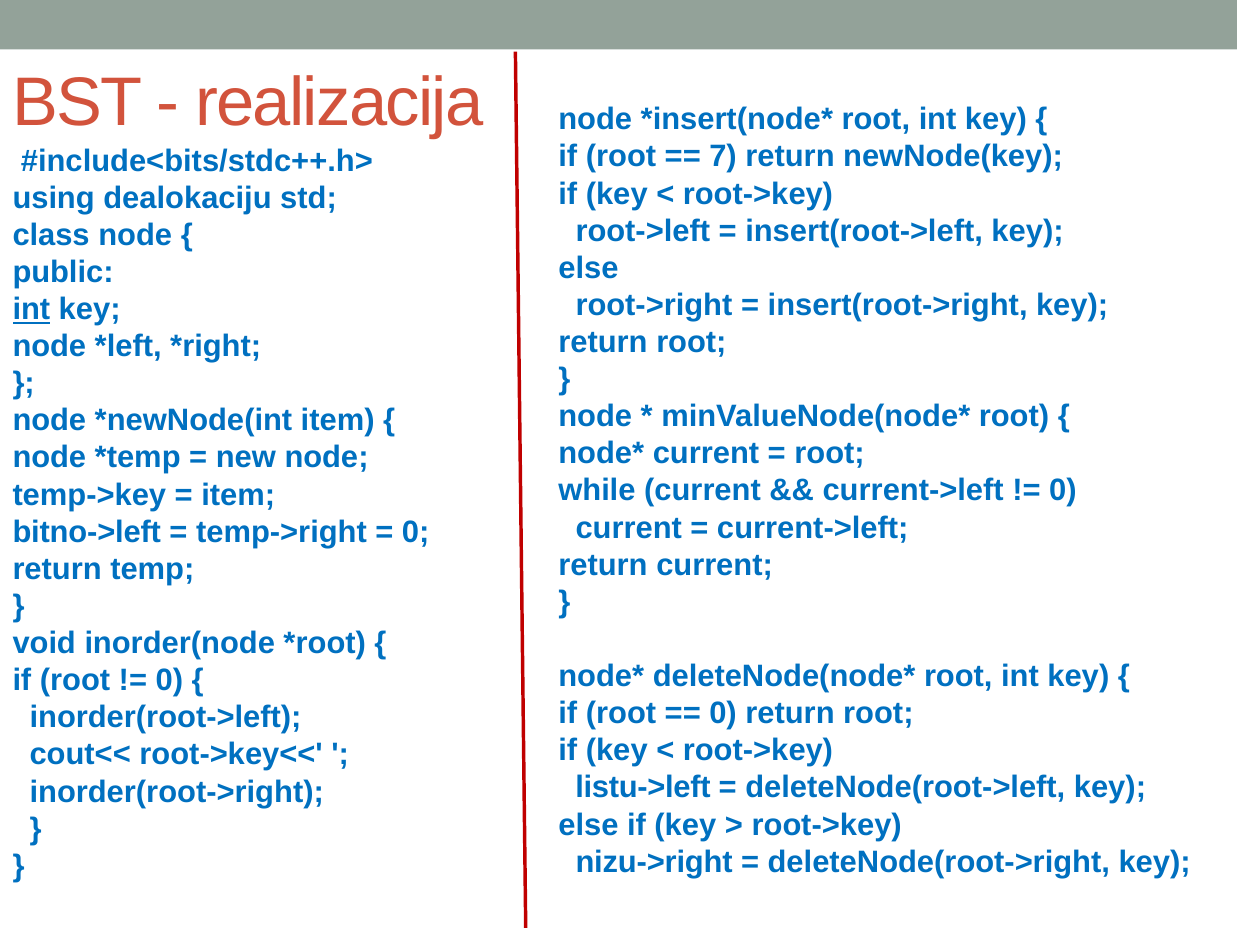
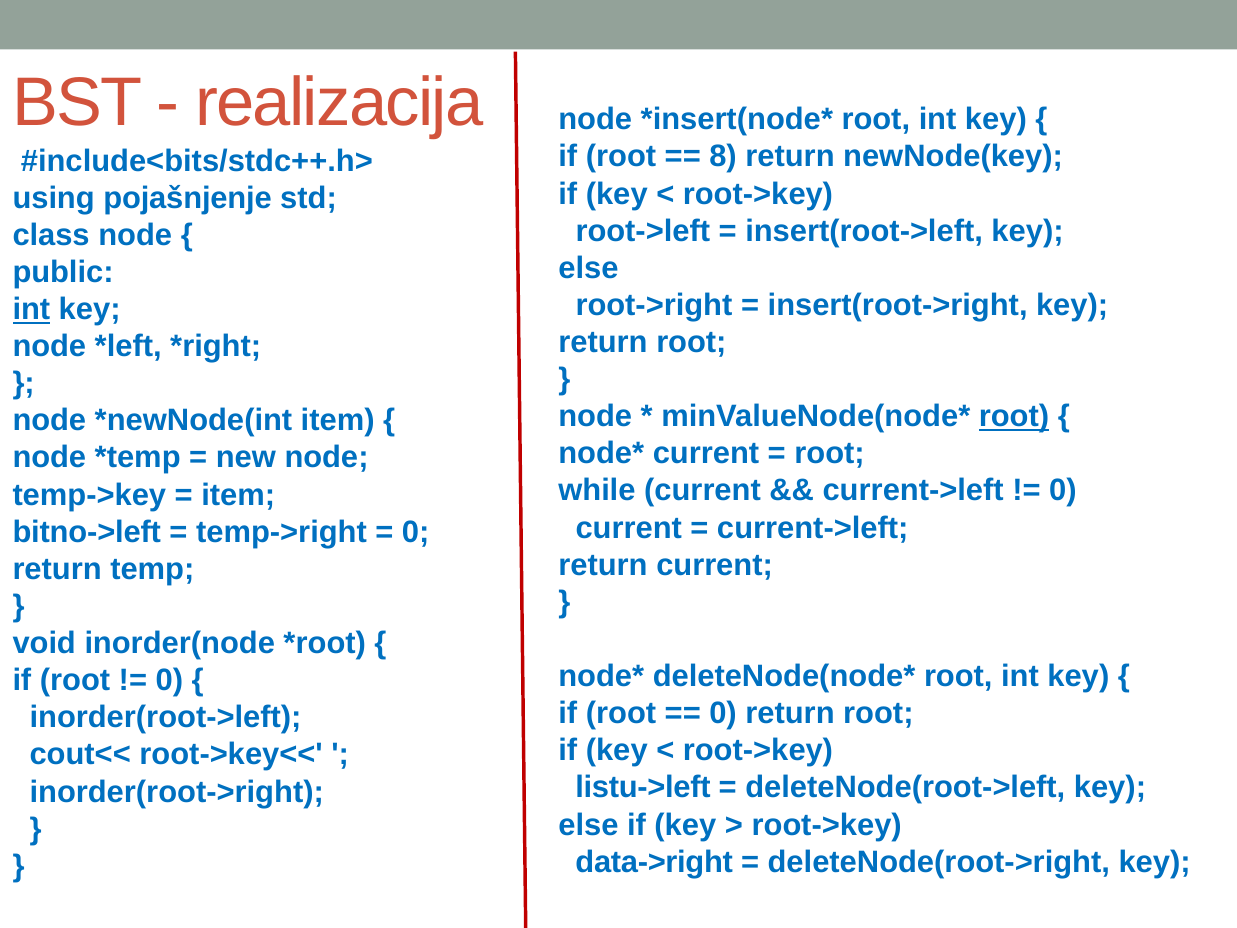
7: 7 -> 8
dealokaciju: dealokaciju -> pojašnjenje
root at (1014, 416) underline: none -> present
nizu->right: nizu->right -> data->right
